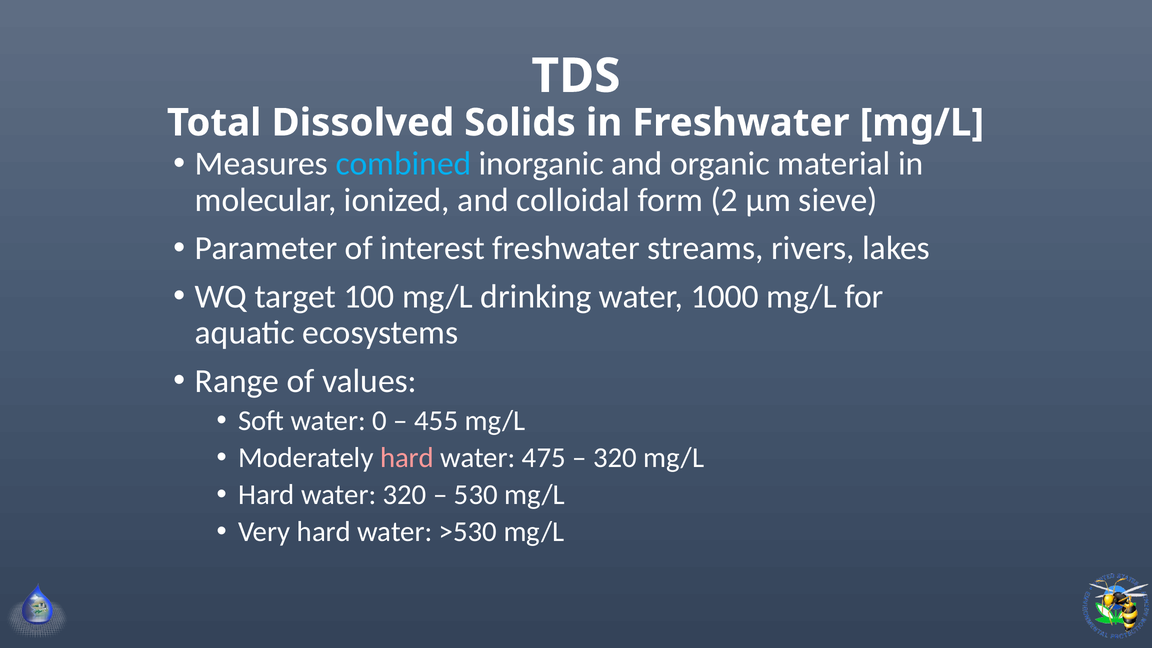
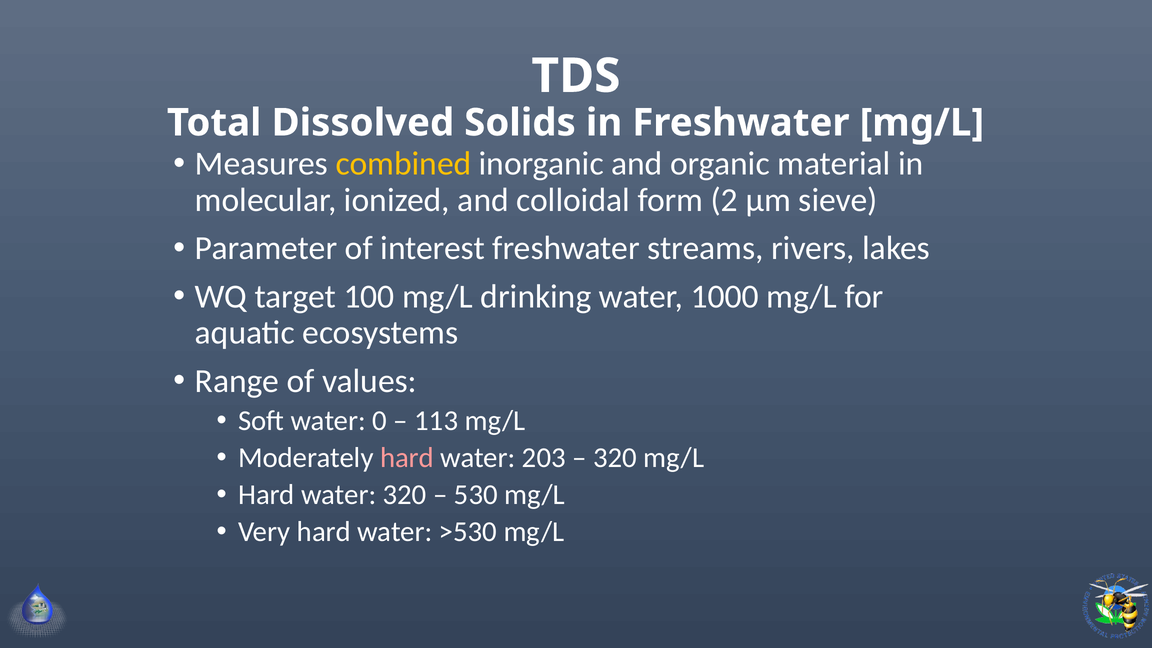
combined colour: light blue -> yellow
455: 455 -> 113
475: 475 -> 203
